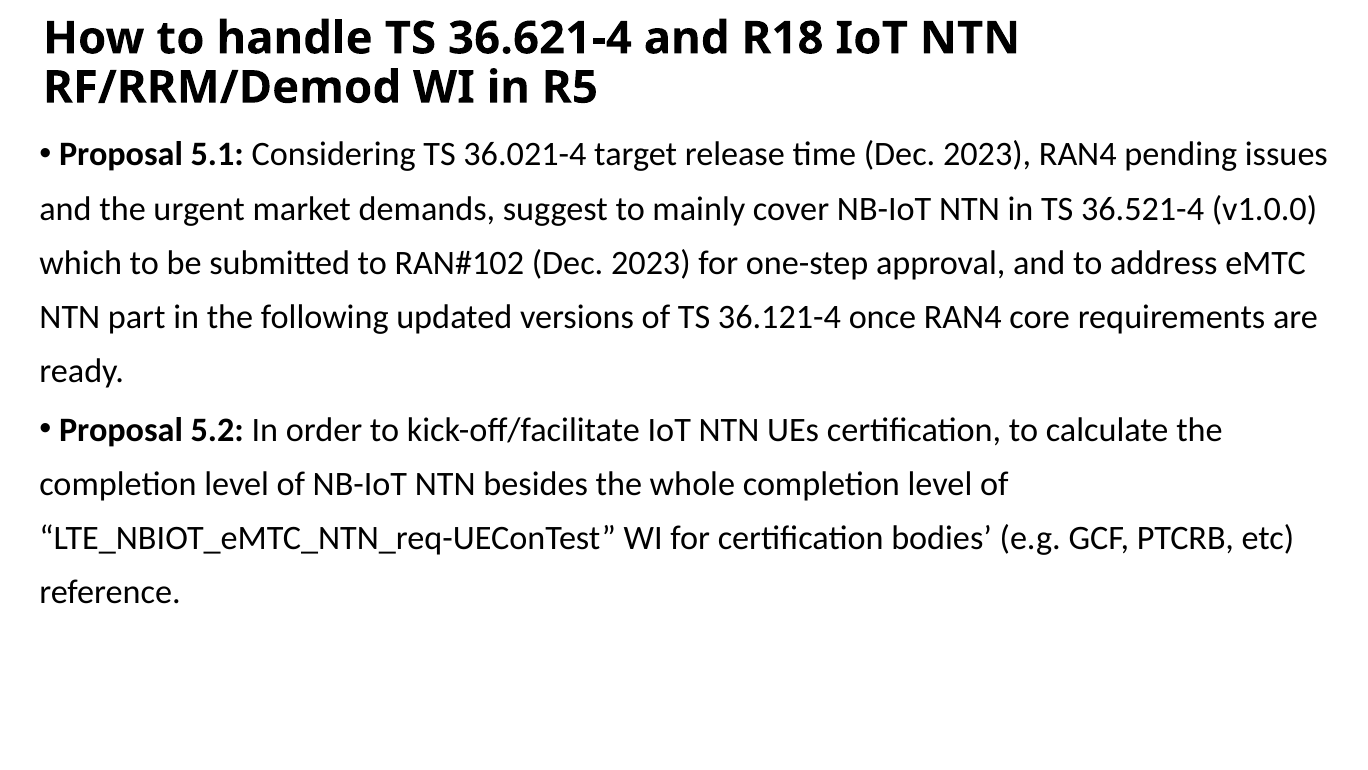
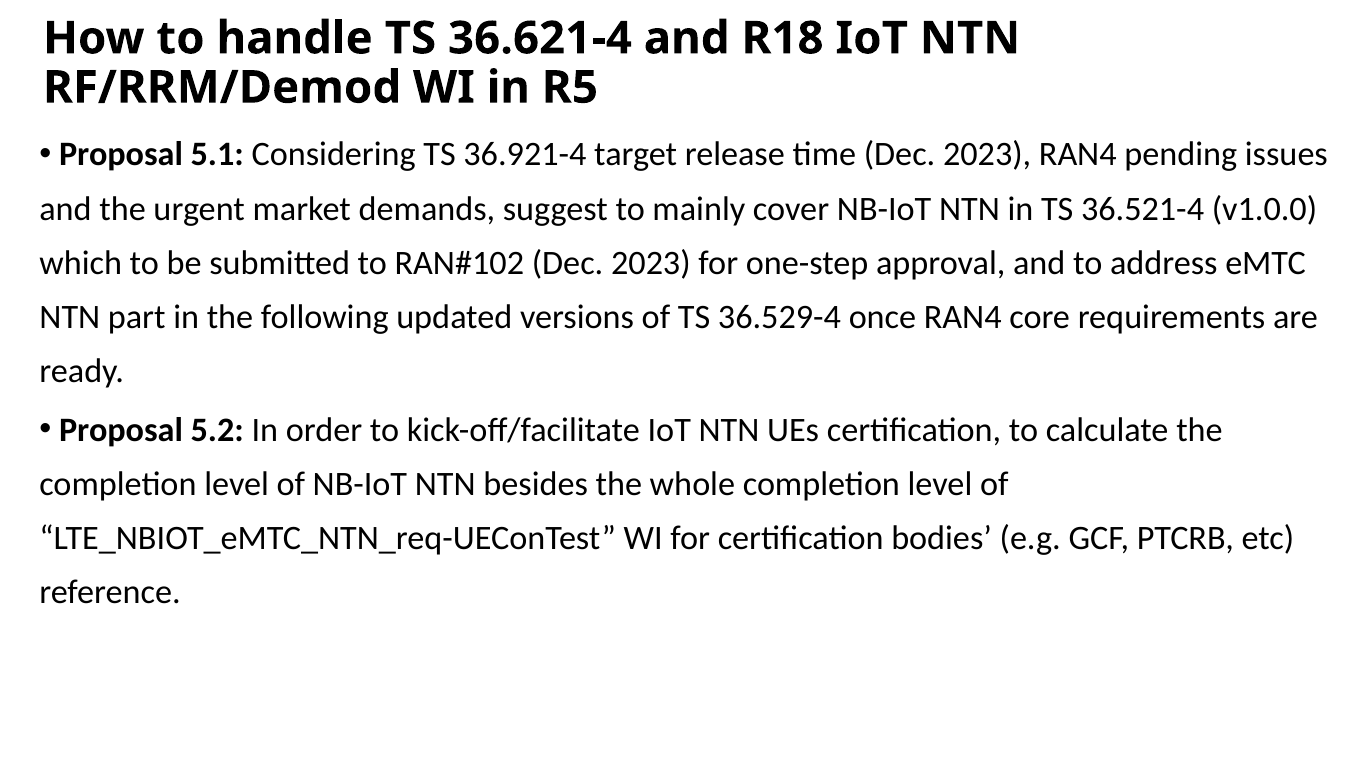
36.021-4: 36.021-4 -> 36.921-4
36.121-4: 36.121-4 -> 36.529-4
